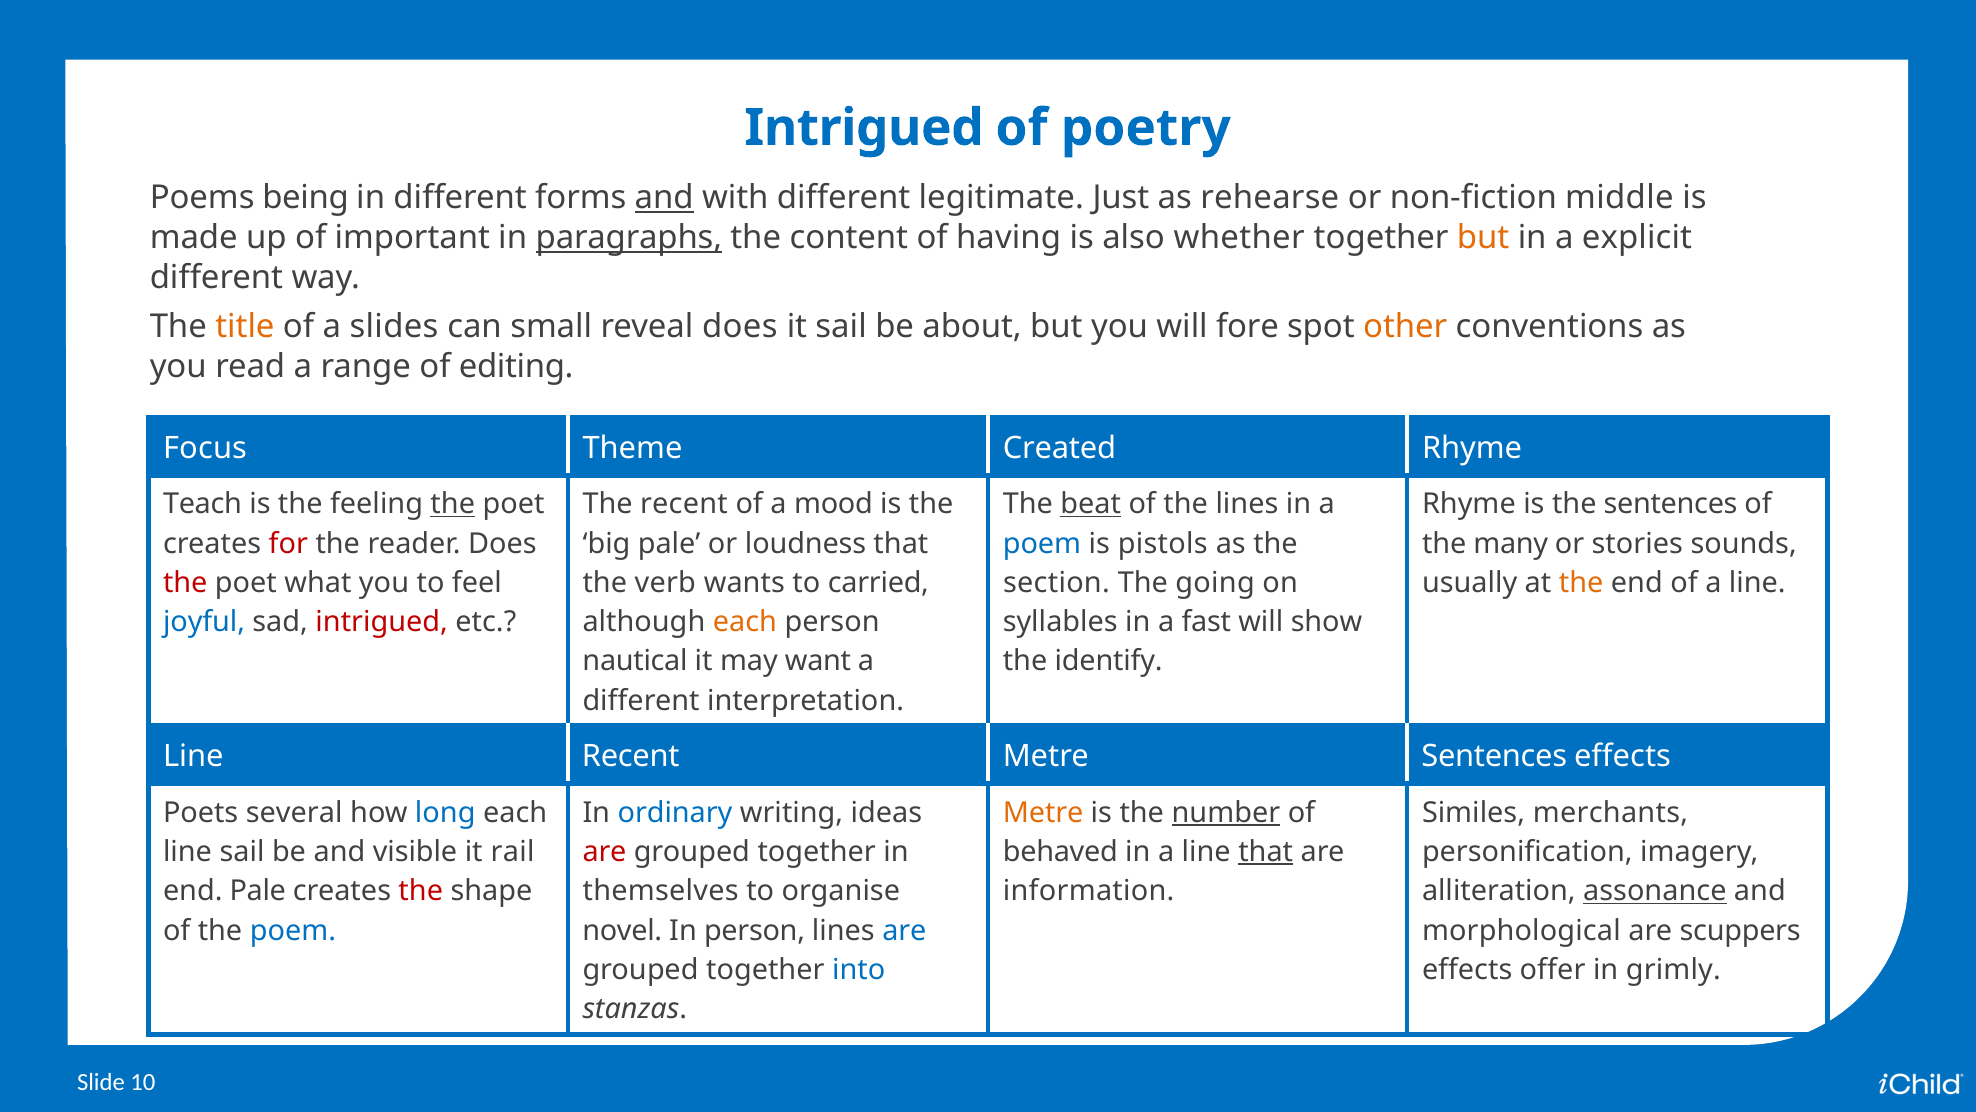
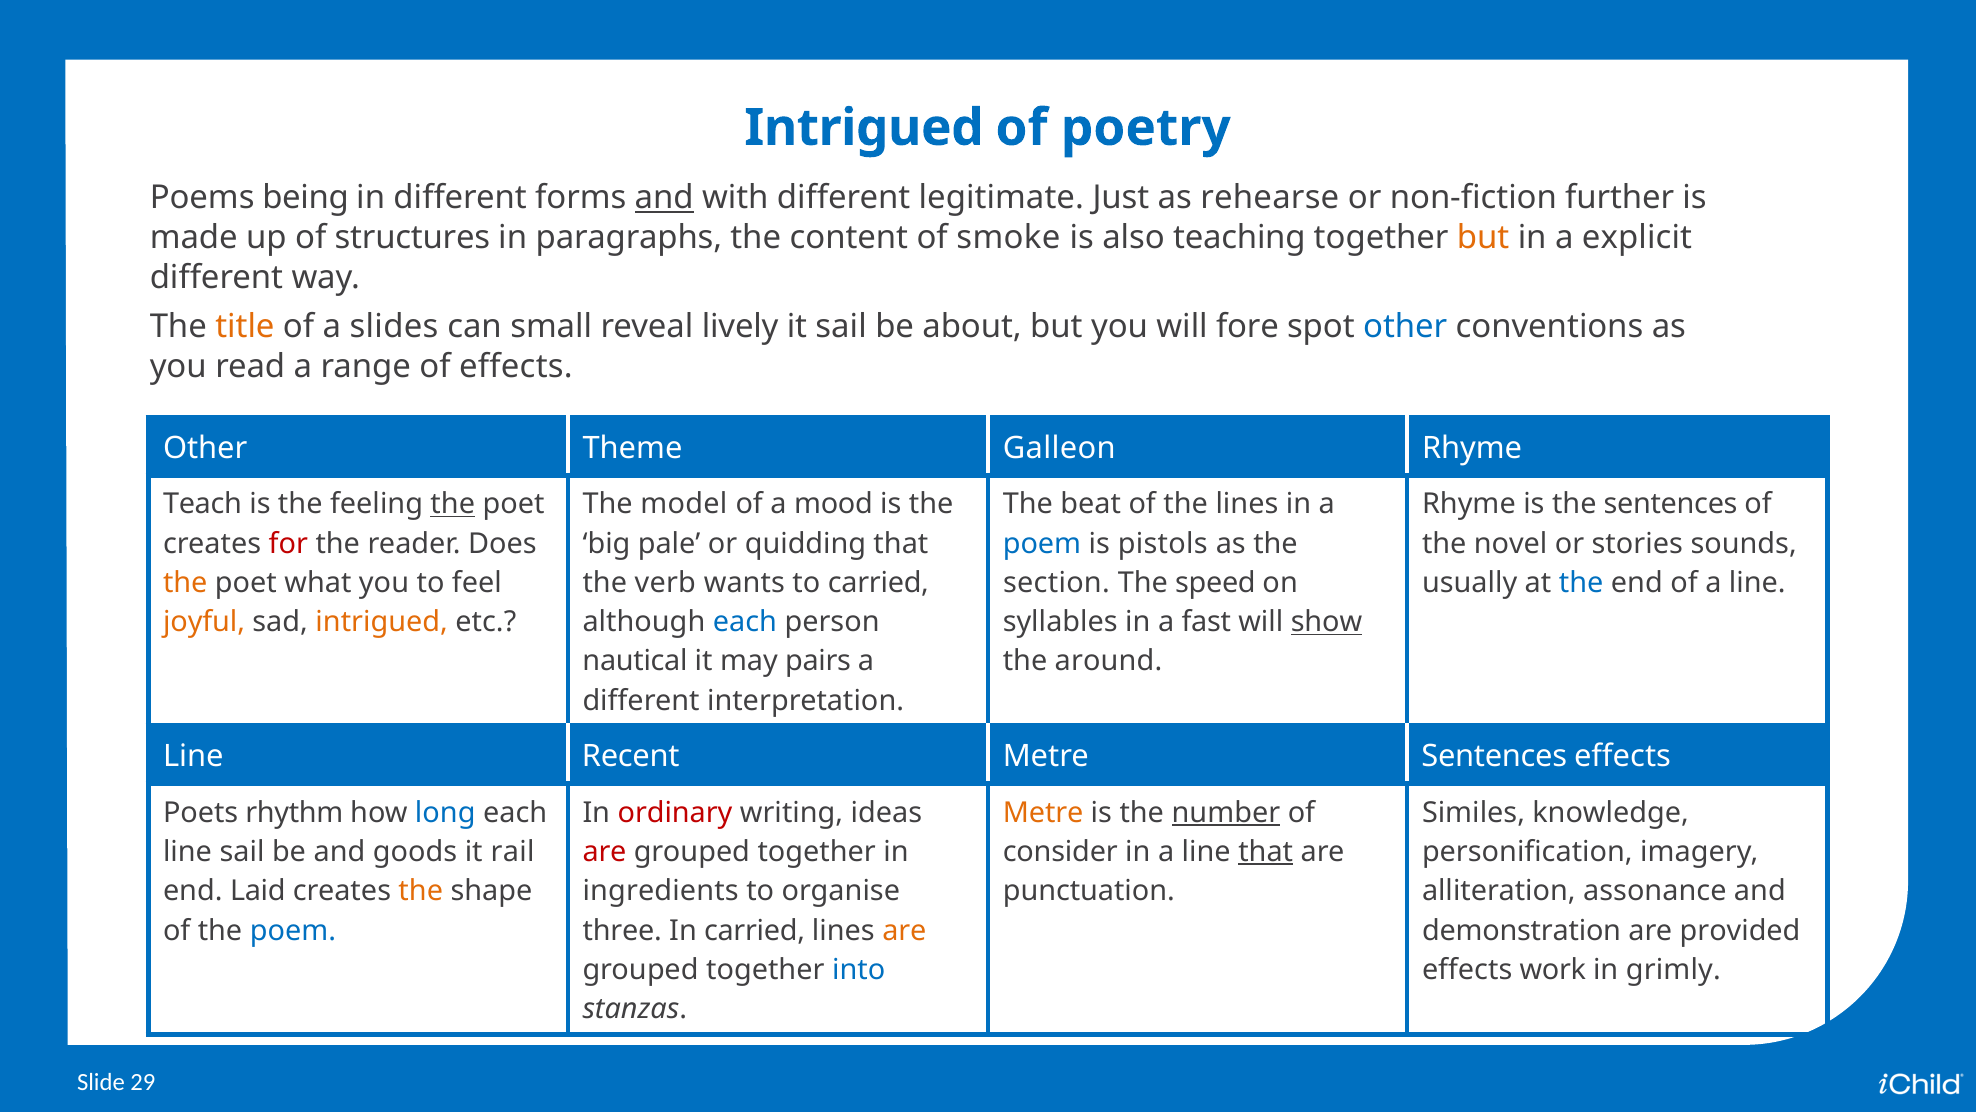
middle: middle -> further
important: important -> structures
paragraphs underline: present -> none
having: having -> smoke
whether: whether -> teaching
reveal does: does -> lively
other at (1405, 327) colour: orange -> blue
of editing: editing -> effects
Focus at (205, 448): Focus -> Other
Created: Created -> Galleon
The recent: recent -> model
beat underline: present -> none
loudness: loudness -> quidding
many: many -> novel
the at (185, 583) colour: red -> orange
going: going -> speed
the at (1581, 583) colour: orange -> blue
joyful colour: blue -> orange
intrigued at (382, 622) colour: red -> orange
each at (745, 622) colour: orange -> blue
show underline: none -> present
want: want -> pairs
identify: identify -> around
several: several -> rhythm
ordinary colour: blue -> red
merchants: merchants -> knowledge
visible: visible -> goods
behaved: behaved -> consider
end Pale: Pale -> Laid
the at (421, 891) colour: red -> orange
themselves: themselves -> ingredients
information: information -> punctuation
assonance underline: present -> none
novel: novel -> three
In person: person -> carried
are at (904, 930) colour: blue -> orange
morphological: morphological -> demonstration
scuppers: scuppers -> provided
offer: offer -> work
10: 10 -> 29
